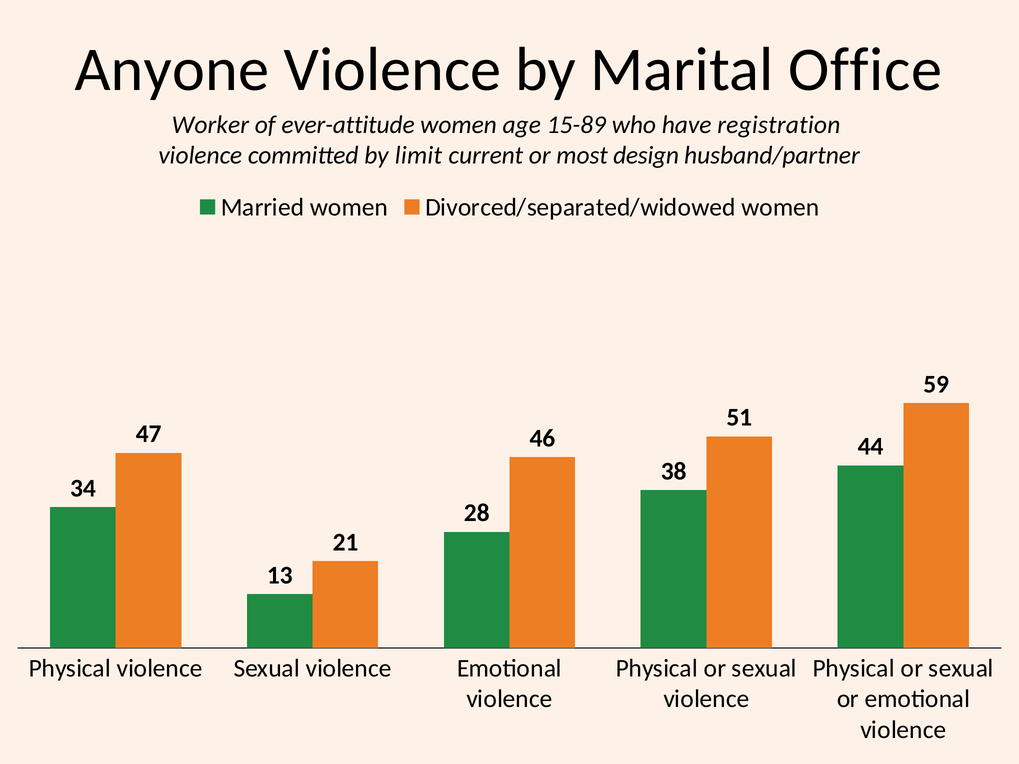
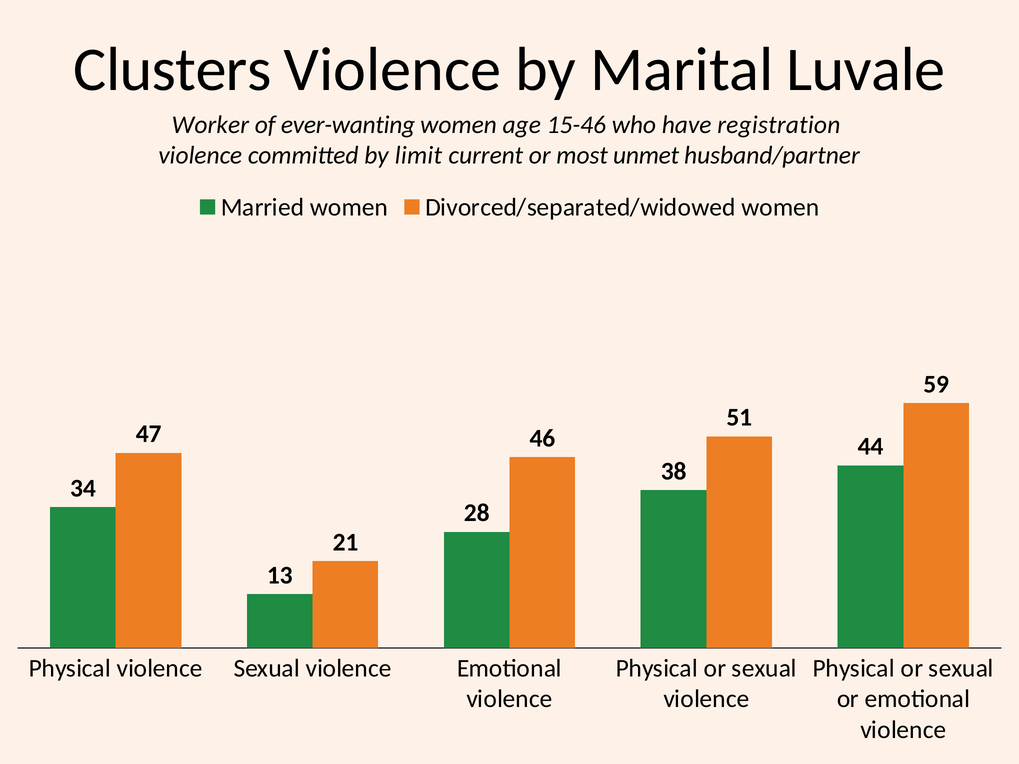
Anyone: Anyone -> Clusters
Office: Office -> Luvale
ever-attitude: ever-attitude -> ever-wanting
15-89: 15-89 -> 15-46
design: design -> unmet
